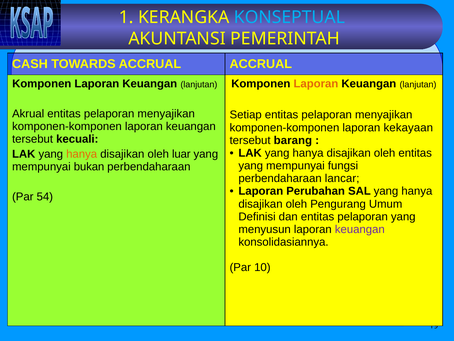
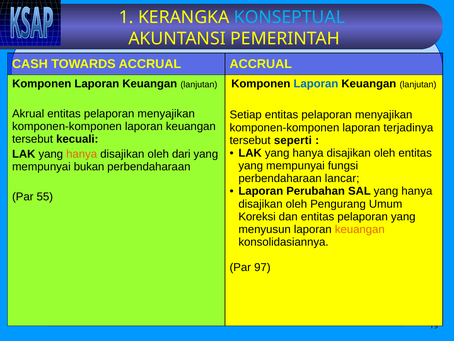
Laporan at (316, 83) colour: orange -> blue
kekayaan: kekayaan -> terjadinya
barang: barang -> seperti
luar: luar -> dari
54: 54 -> 55
Definisi: Definisi -> Koreksi
keuangan at (360, 229) colour: purple -> orange
10: 10 -> 97
